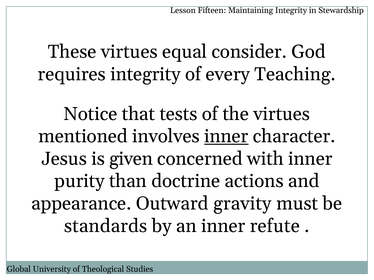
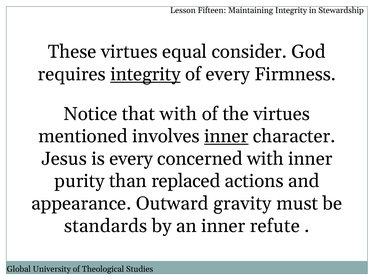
integrity at (145, 74) underline: none -> present
Teaching: Teaching -> Firmness
that tests: tests -> with
is given: given -> every
doctrine: doctrine -> replaced
